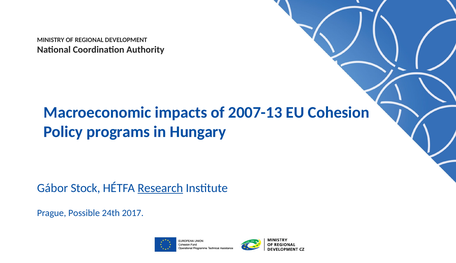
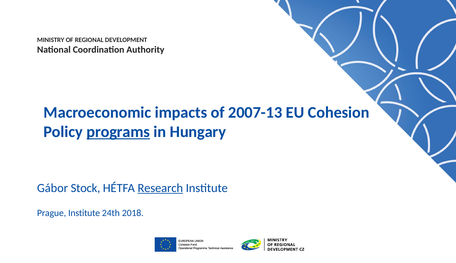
programs underline: none -> present
Prague Possible: Possible -> Institute
2017: 2017 -> 2018
